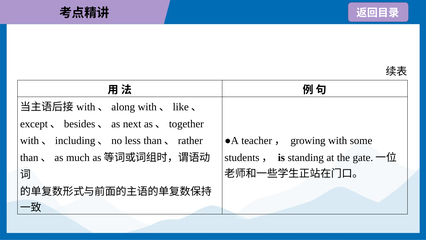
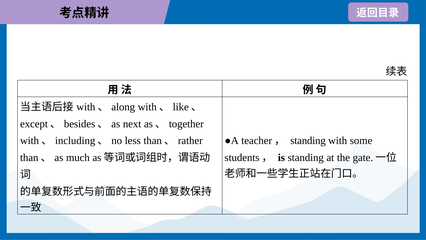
teacher， growing: growing -> standing
